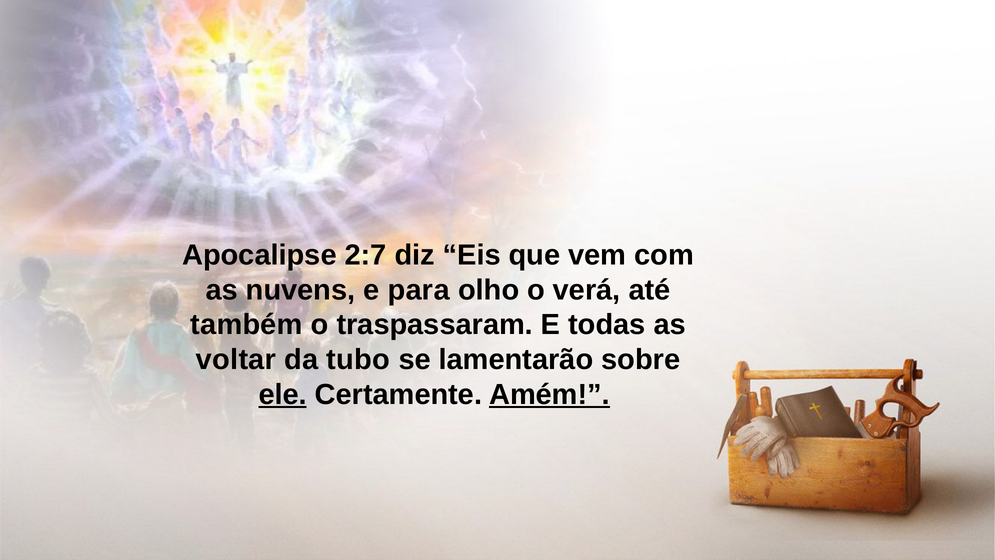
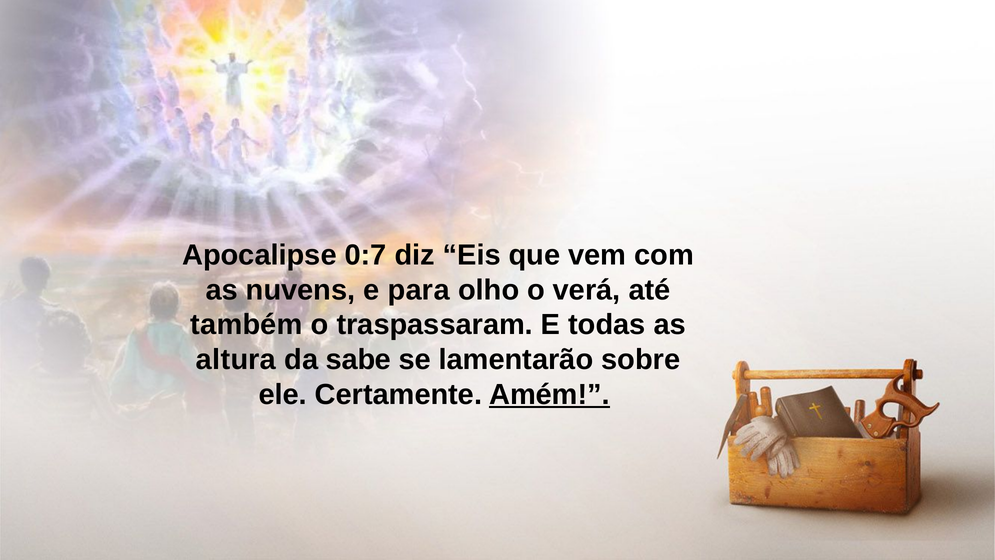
2:7: 2:7 -> 0:7
voltar: voltar -> altura
tubo: tubo -> sabe
ele underline: present -> none
